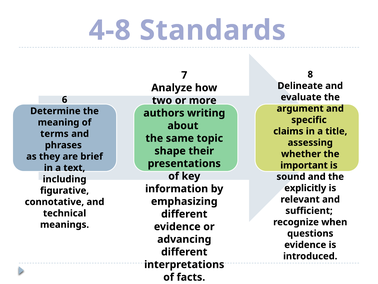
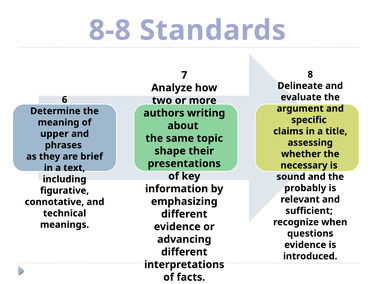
4-8: 4-8 -> 8-8
terms: terms -> upper
important: important -> necessary
explicitly: explicitly -> probably
